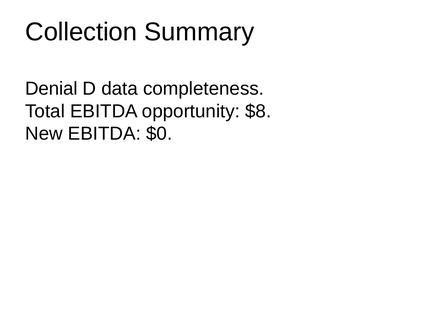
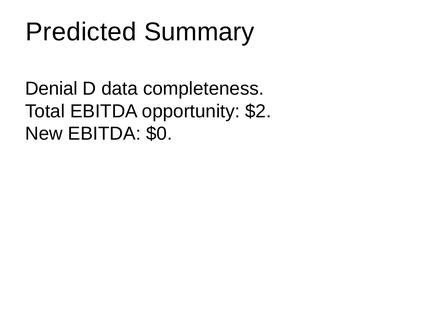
Collection: Collection -> Predicted
$8: $8 -> $2
